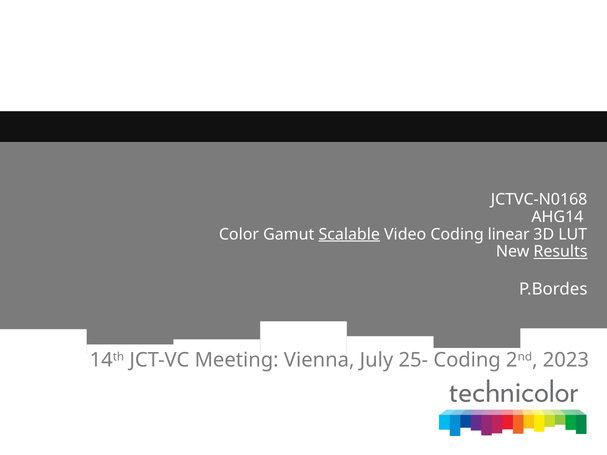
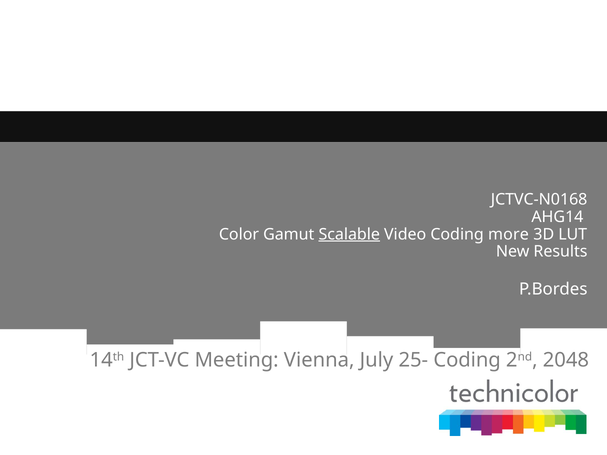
linear: linear -> more
Results underline: present -> none
2023: 2023 -> 2048
